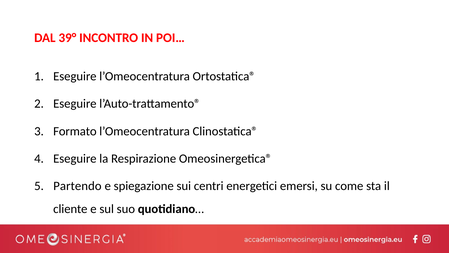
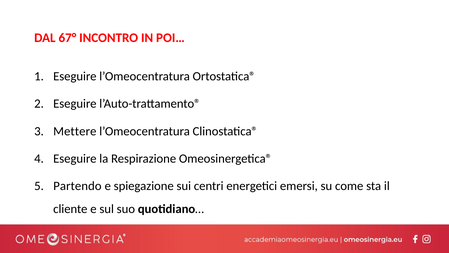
39°: 39° -> 67°
Formato: Formato -> Mettere
